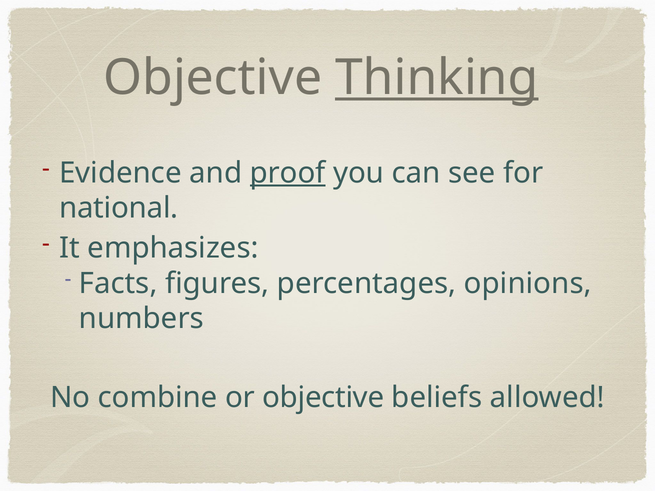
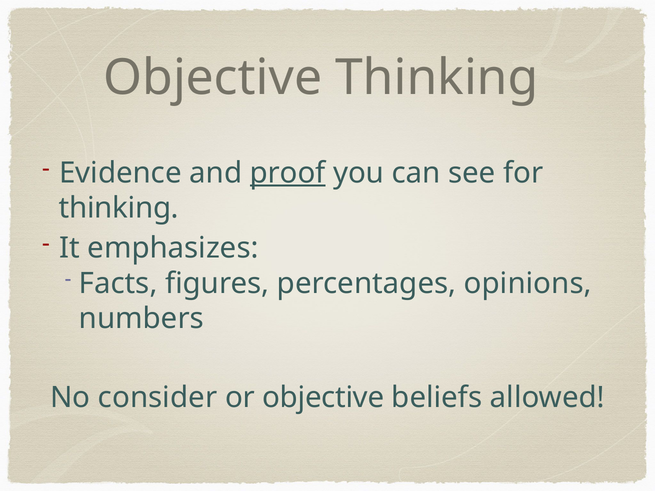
Thinking at (437, 78) underline: present -> none
national at (119, 208): national -> thinking
combine: combine -> consider
